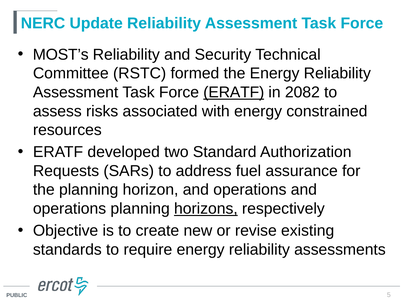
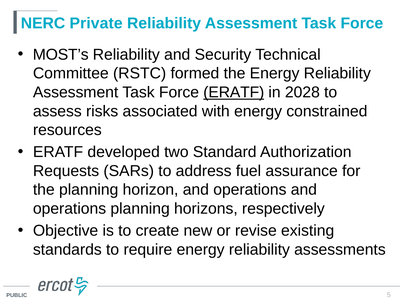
Update: Update -> Private
2082: 2082 -> 2028
horizons underline: present -> none
